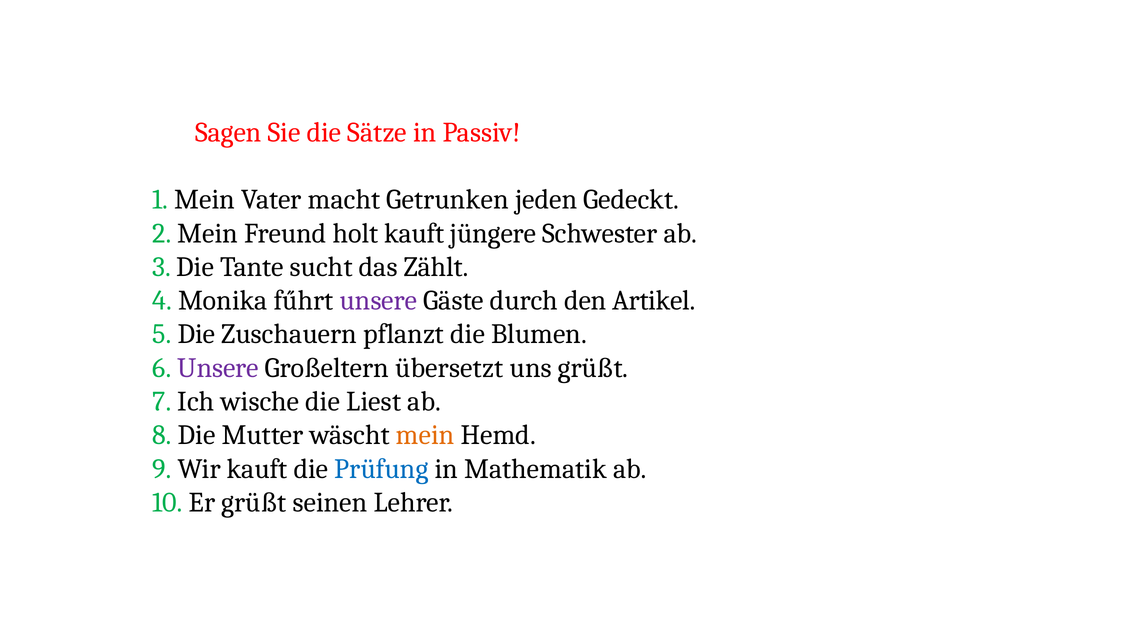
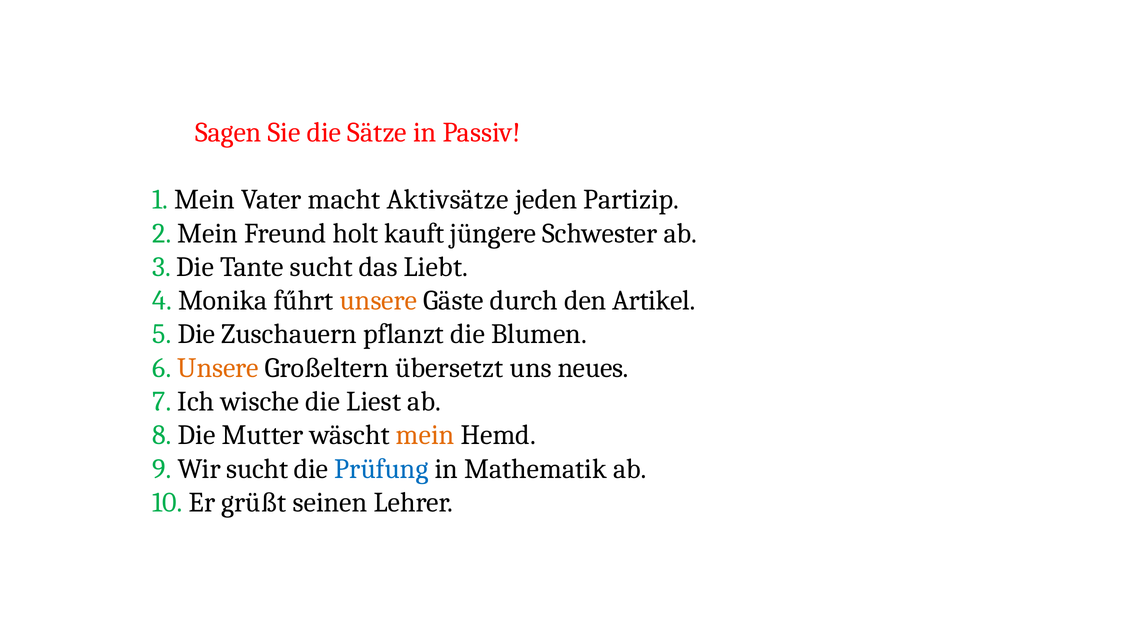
Getrunken: Getrunken -> Aktivsätze
Gedeckt: Gedeckt -> Partizip
Zählt: Zählt -> Liebt
unsere at (378, 301) colour: purple -> orange
Unsere at (218, 368) colour: purple -> orange
uns grüßt: grüßt -> neues
Wir kauft: kauft -> sucht
